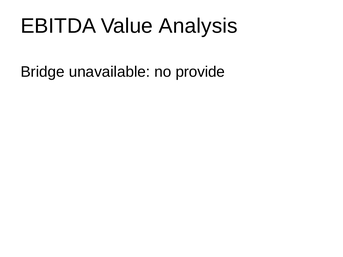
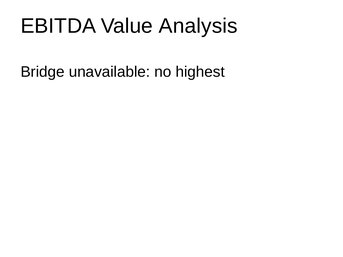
provide: provide -> highest
